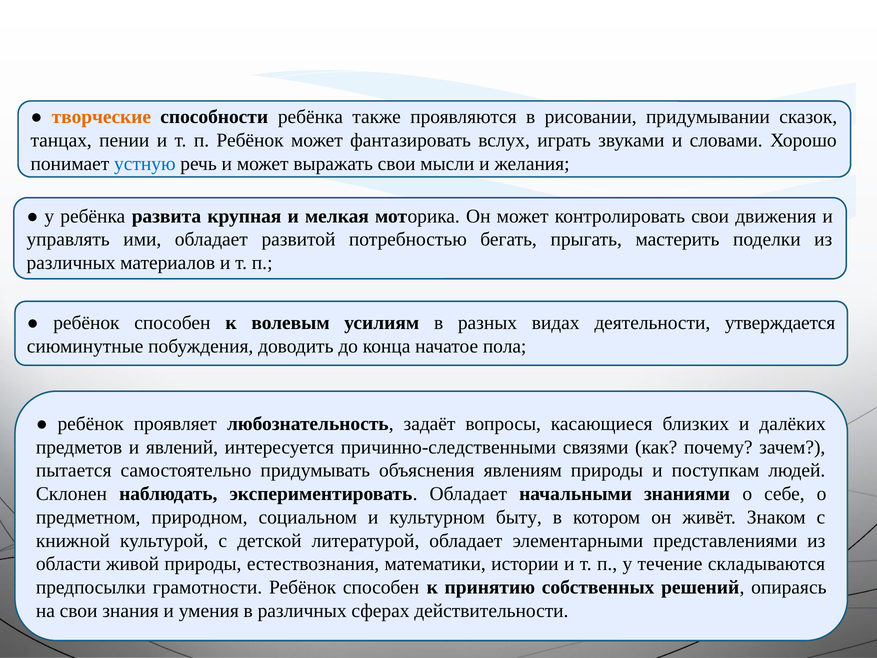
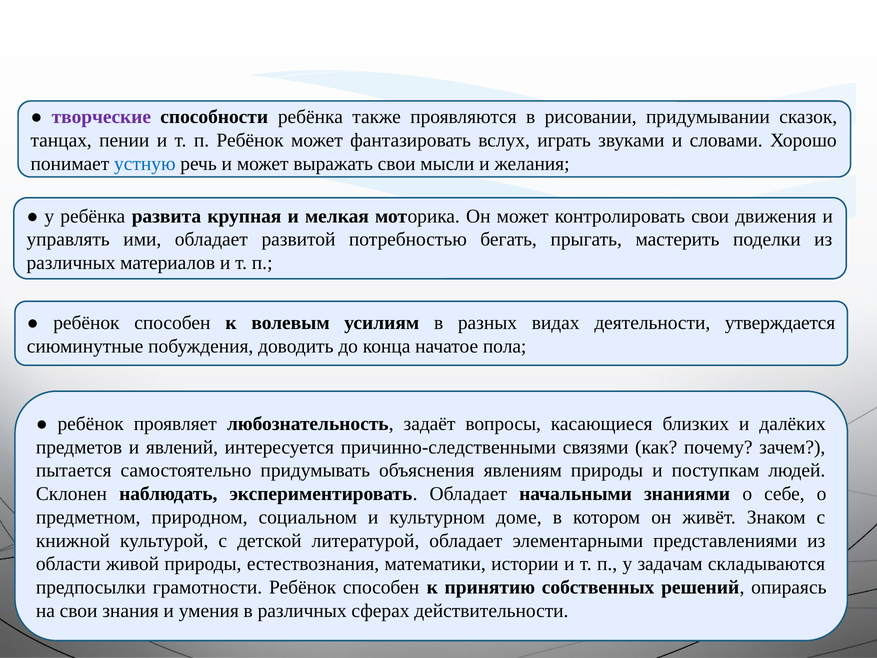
творческие colour: orange -> purple
быту: быту -> доме
течение: течение -> задачам
